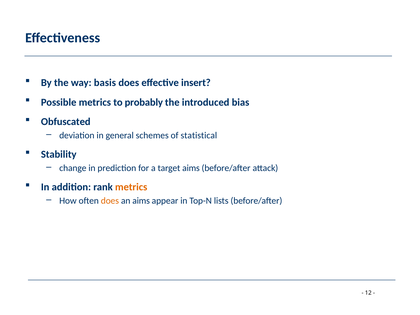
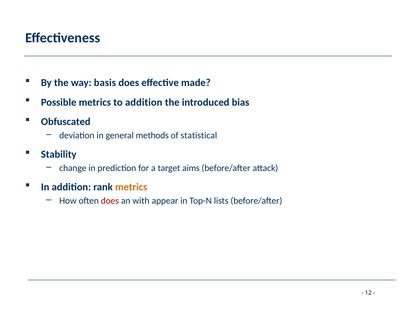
insert: insert -> made
to probably: probably -> addition
schemes: schemes -> methods
does at (110, 201) colour: orange -> red
an aims: aims -> with
